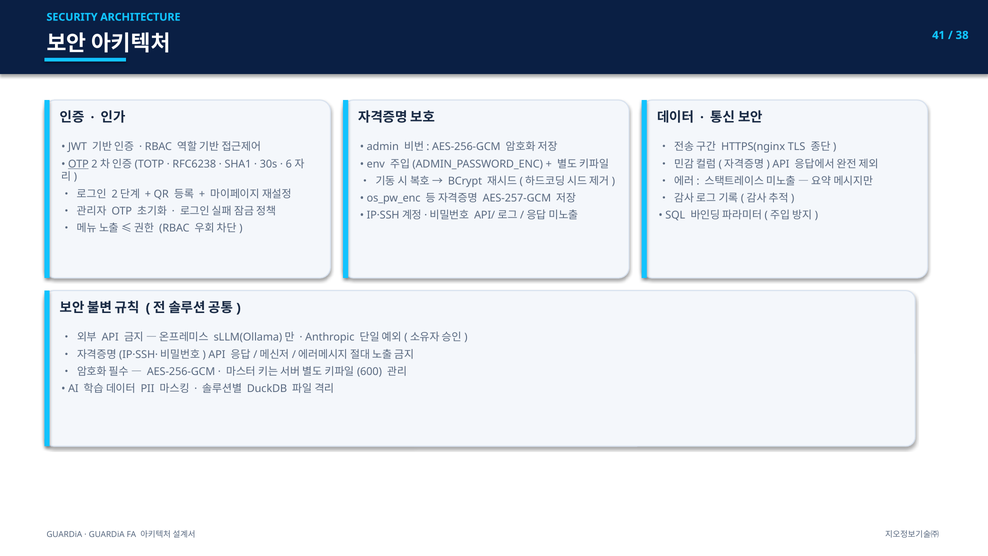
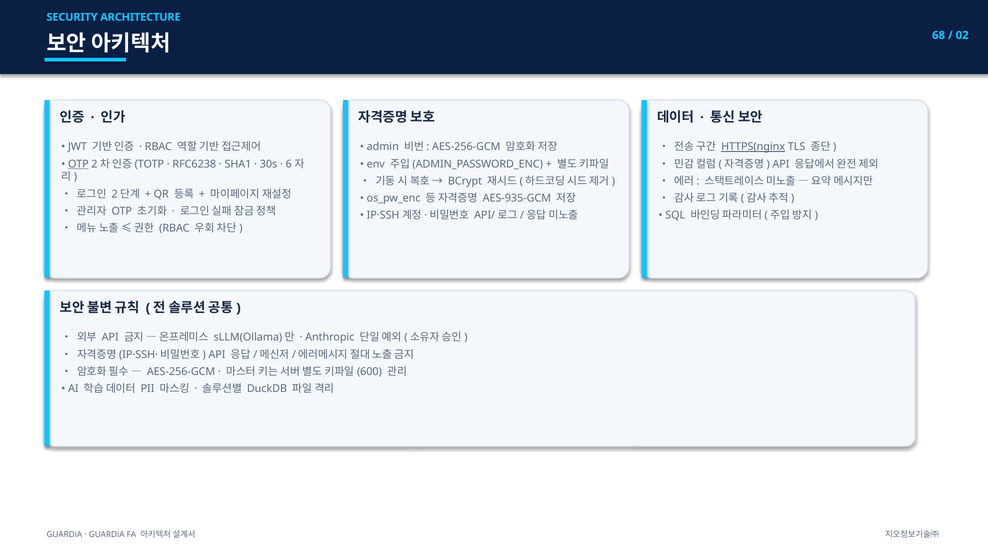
41: 41 -> 68
38: 38 -> 02
HTTPS(nginx underline: none -> present
AES-257-GCM: AES-257-GCM -> AES-935-GCM
